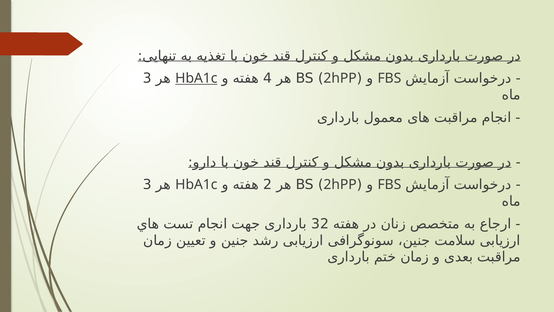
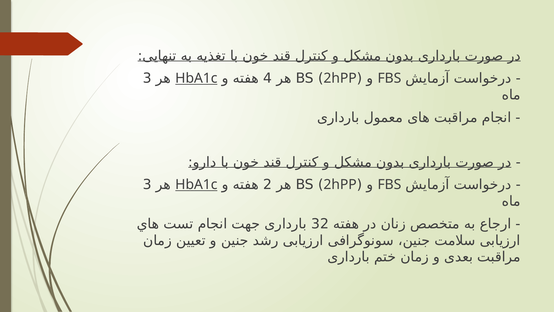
HbA1c at (196, 185) underline: none -> present
